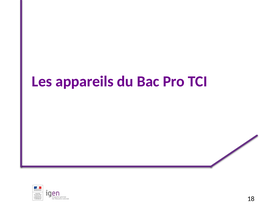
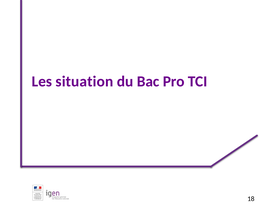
appareils: appareils -> situation
